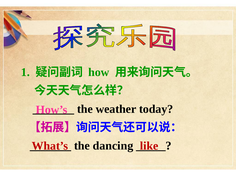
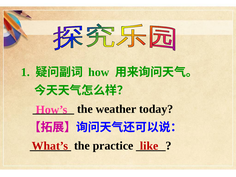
dancing: dancing -> practice
